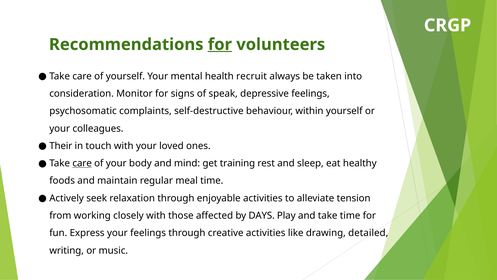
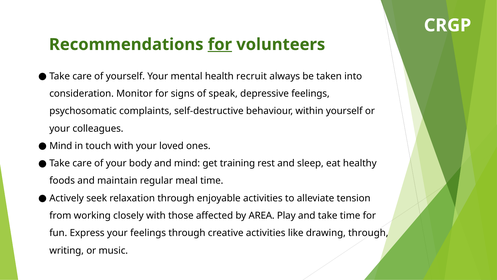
Their at (61, 146): Their -> Mind
care at (82, 163) underline: present -> none
DAYS: DAYS -> AREA
drawing detailed: detailed -> through
